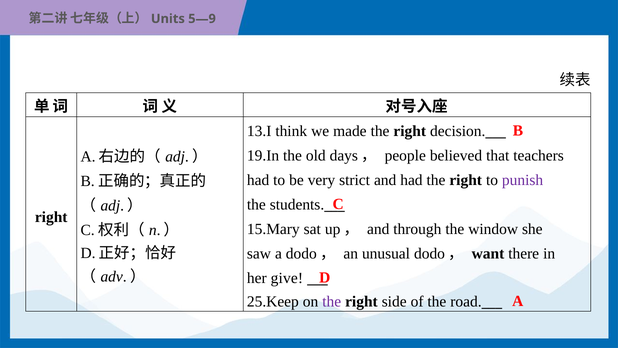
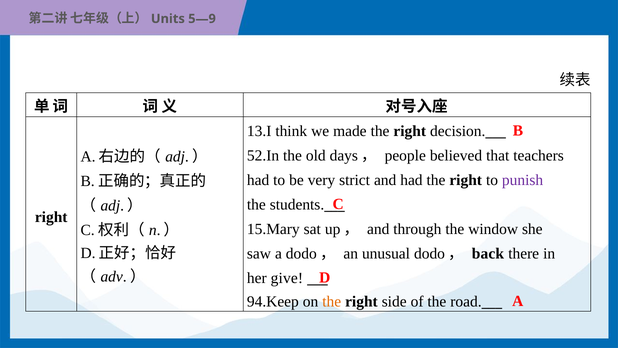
19.In: 19.In -> 52.In
want: want -> back
25.Keep: 25.Keep -> 94.Keep
the at (332, 301) colour: purple -> orange
